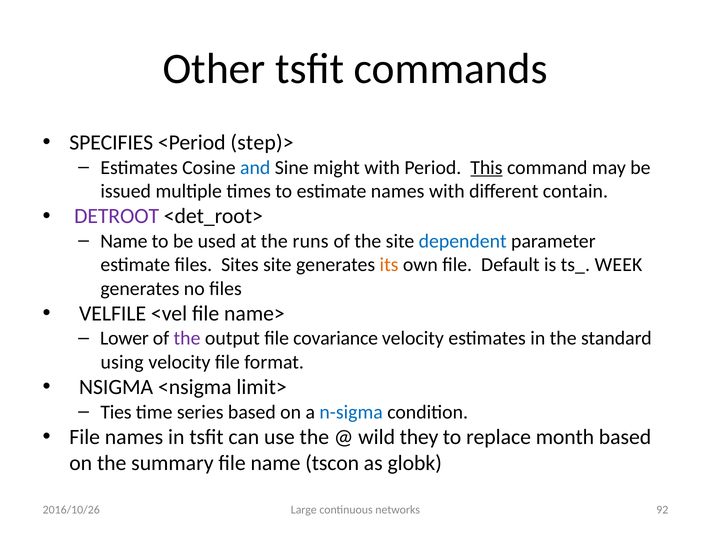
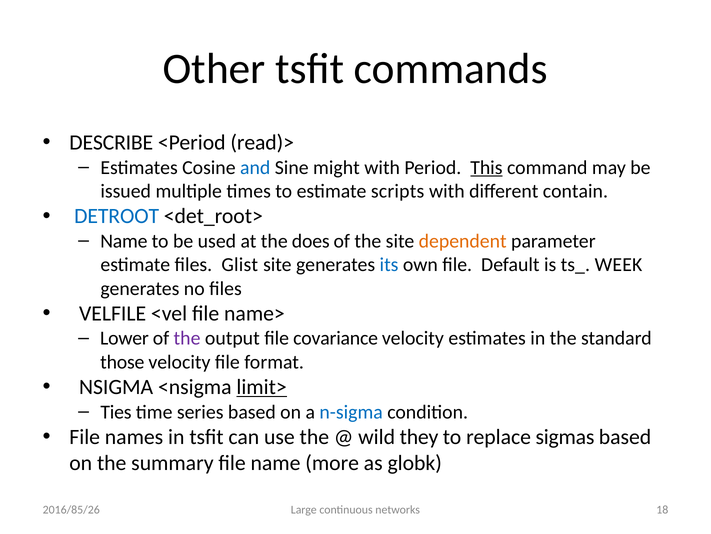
SPECIFIES: SPECIFIES -> DESCRIBE
step)>: step)> -> read)>
estimate names: names -> scripts
DETROOT colour: purple -> blue
runs: runs -> does
dependent colour: blue -> orange
Sites: Sites -> Glist
its colour: orange -> blue
using: using -> those
limit> underline: none -> present
month: month -> sigmas
tscon: tscon -> more
92: 92 -> 18
2016/10/26: 2016/10/26 -> 2016/85/26
